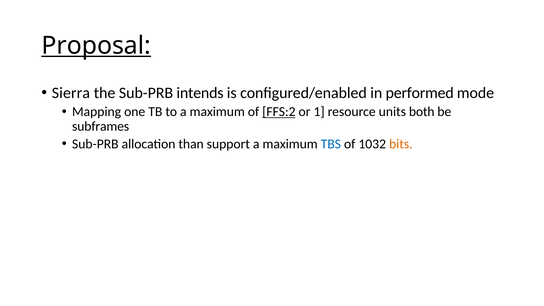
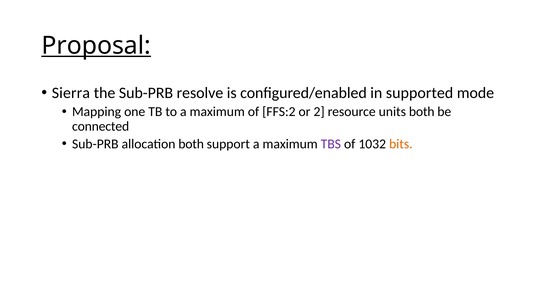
intends: intends -> resolve
performed: performed -> supported
FFS:2 underline: present -> none
1: 1 -> 2
subframes: subframes -> connected
allocation than: than -> both
TBS colour: blue -> purple
